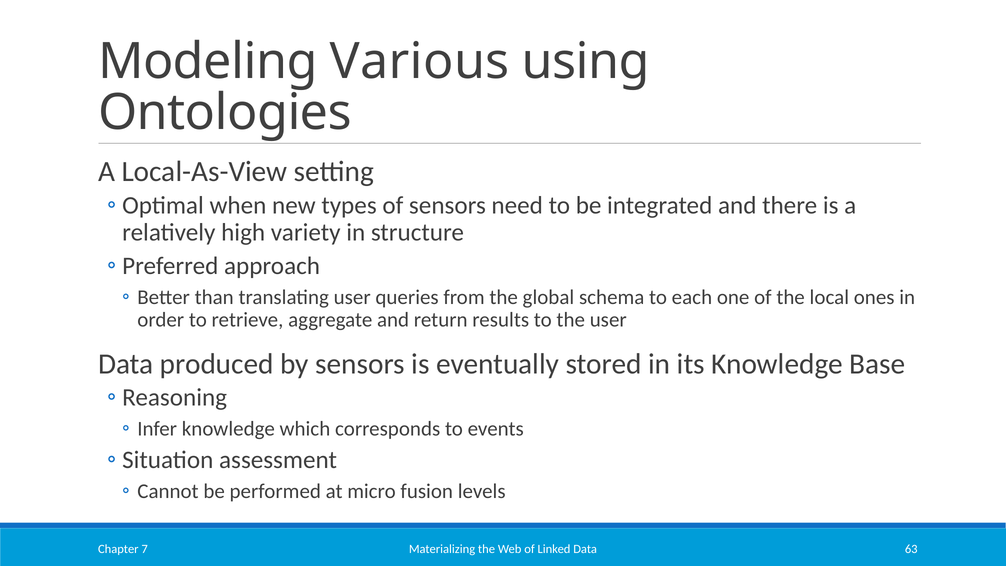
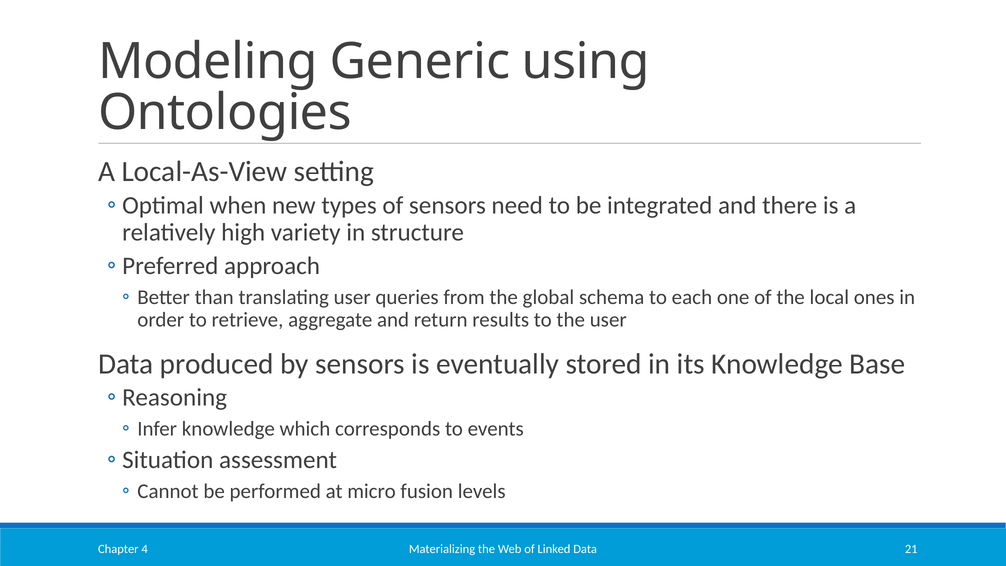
Various: Various -> Generic
63: 63 -> 21
7: 7 -> 4
